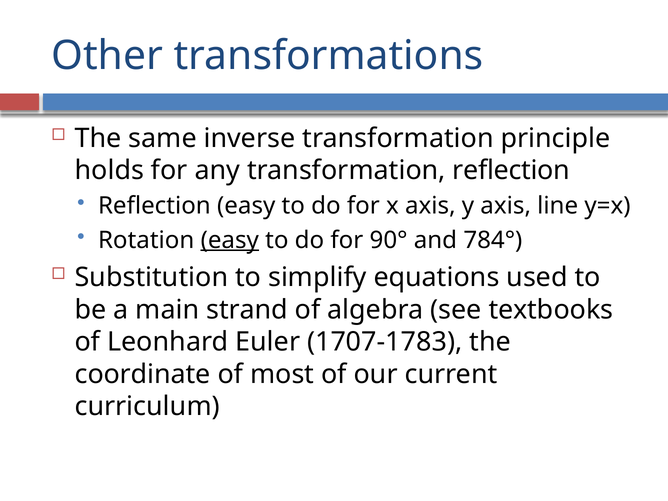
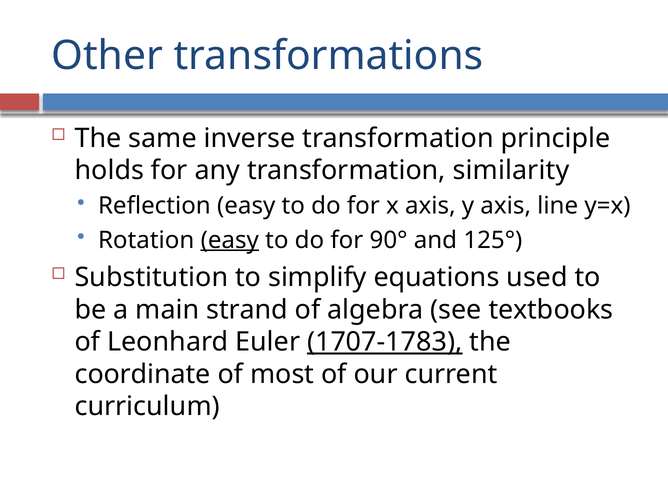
transformation reflection: reflection -> similarity
784°: 784° -> 125°
1707-1783 underline: none -> present
